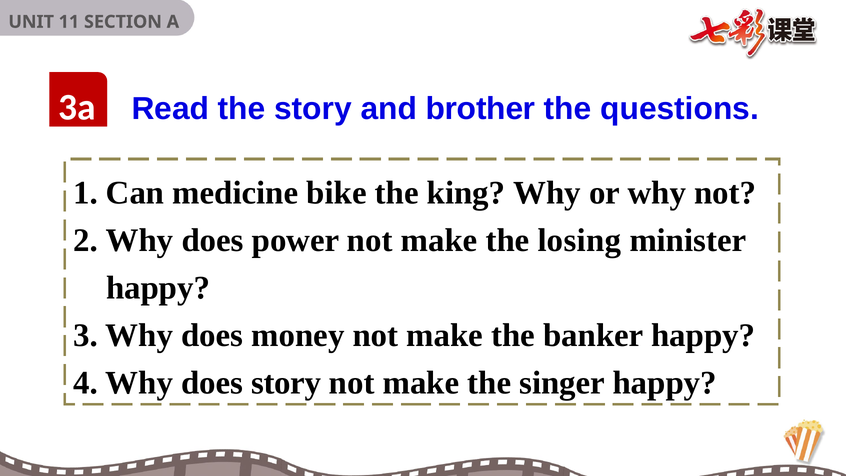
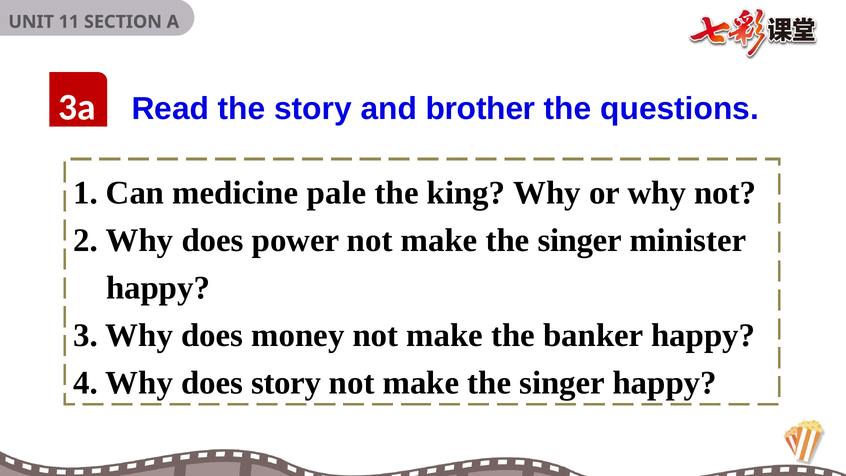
bike: bike -> pale
losing at (579, 240): losing -> singer
